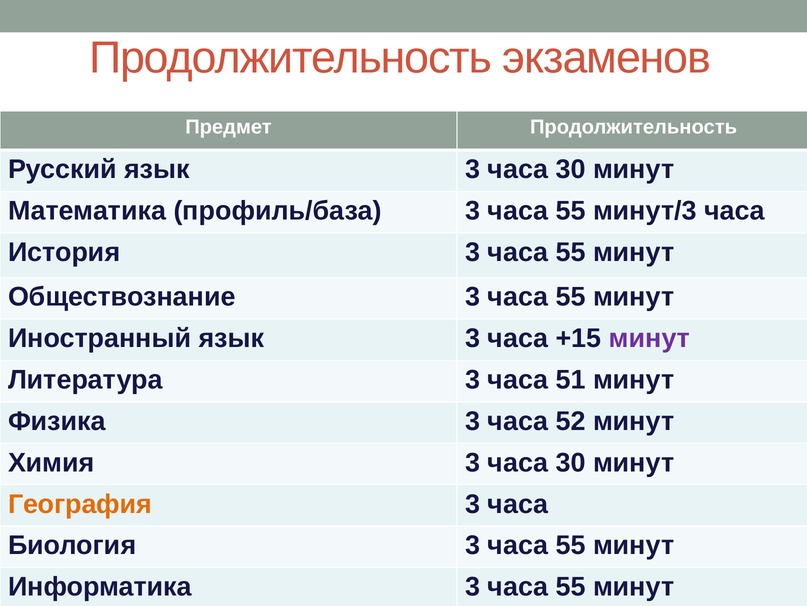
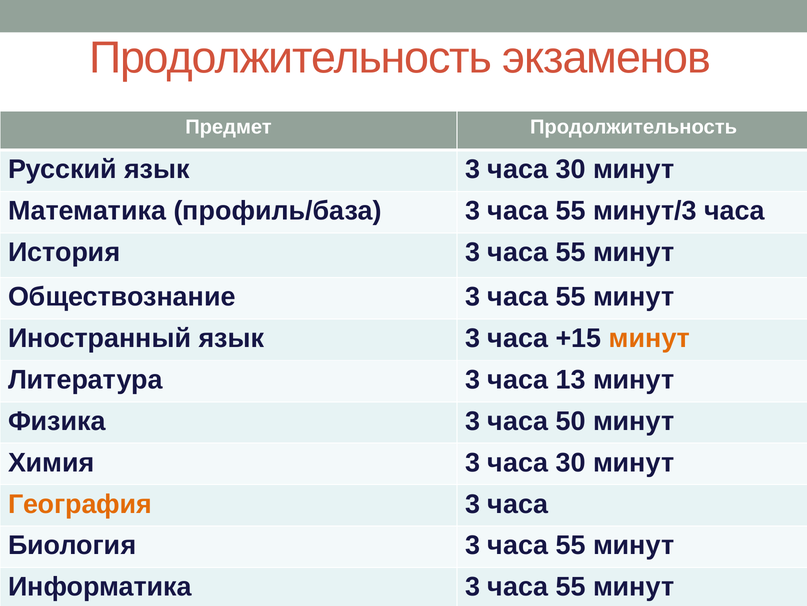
минут at (649, 338) colour: purple -> orange
51: 51 -> 13
52: 52 -> 50
